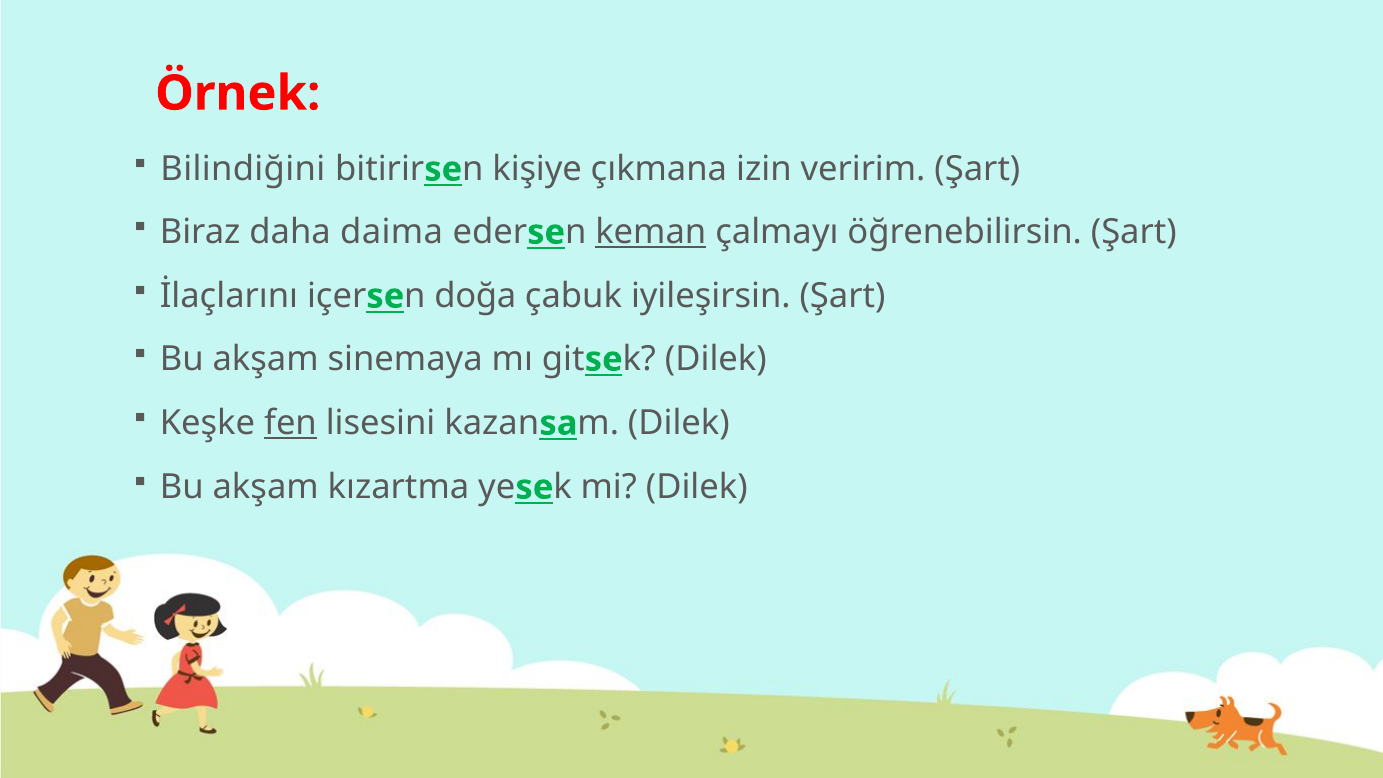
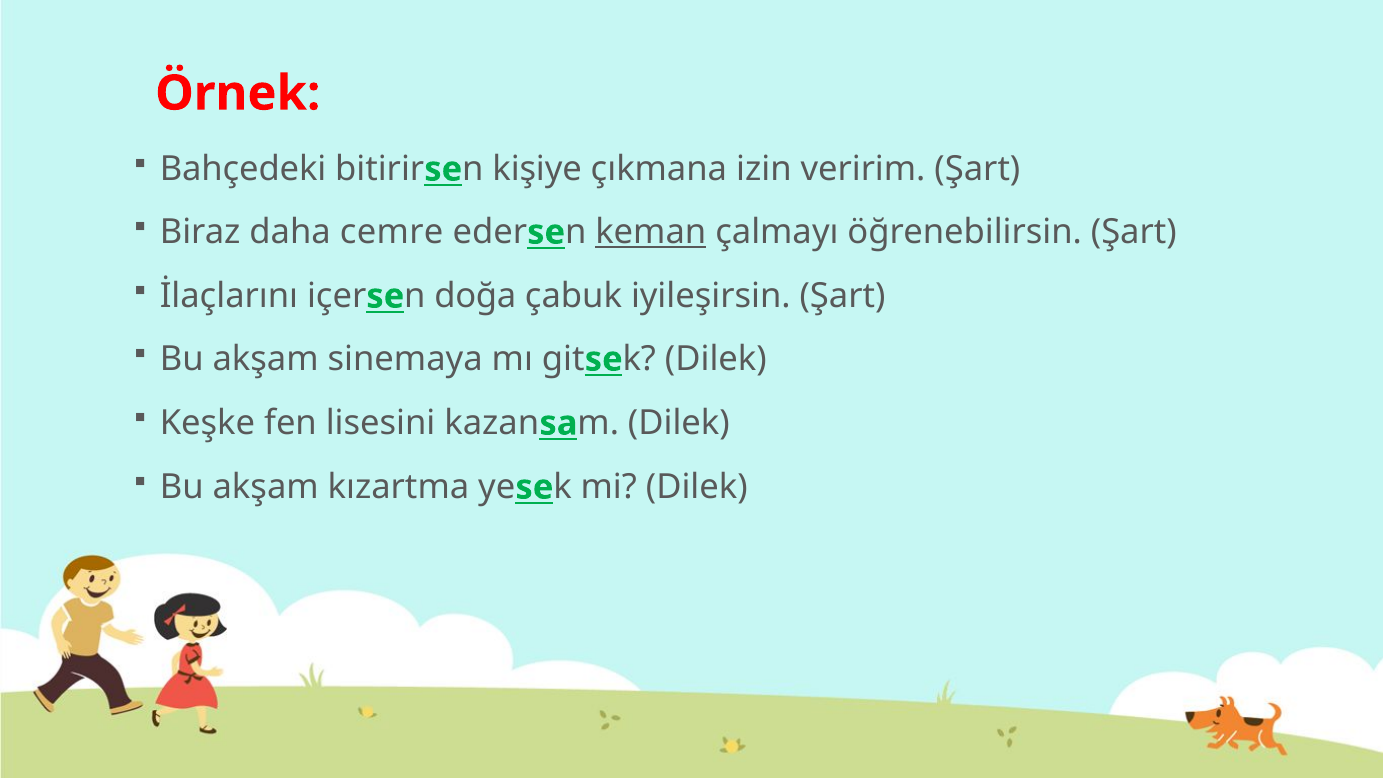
Bilindiğini: Bilindiğini -> Bahçedeki
daima: daima -> cemre
fen underline: present -> none
